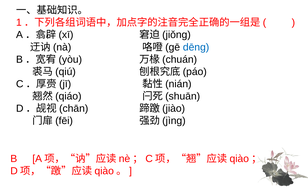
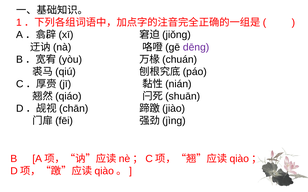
dēng colour: blue -> purple
